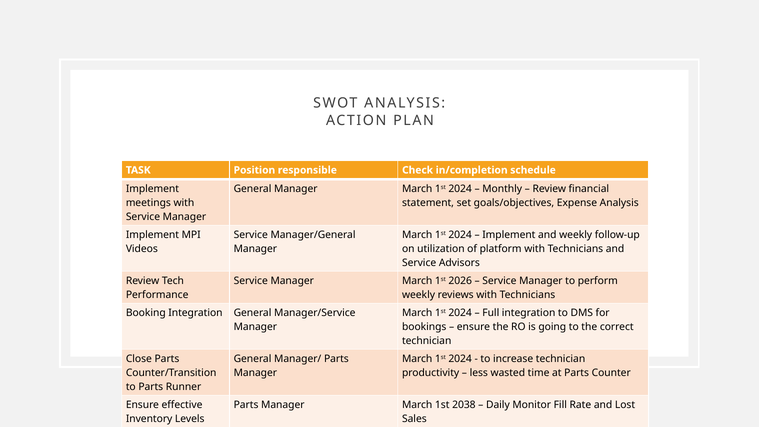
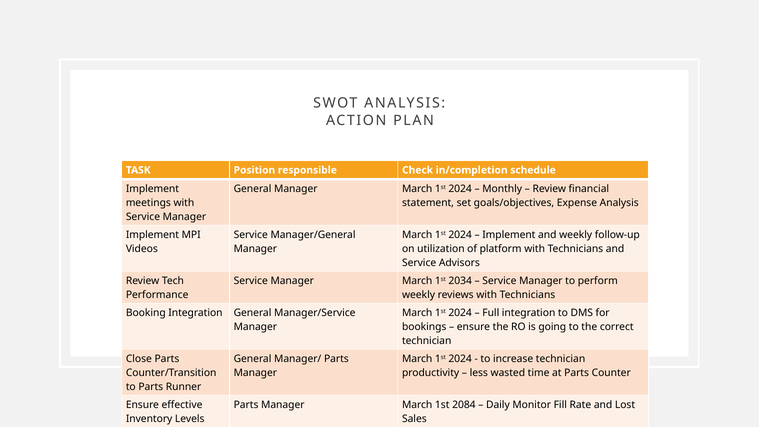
2026: 2026 -> 2034
2038: 2038 -> 2084
